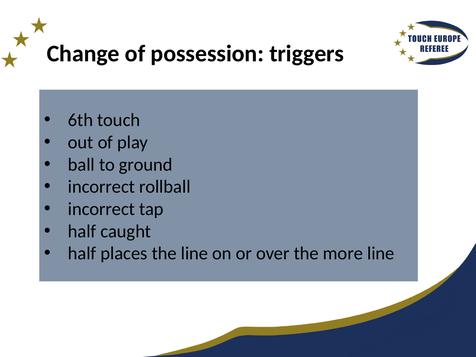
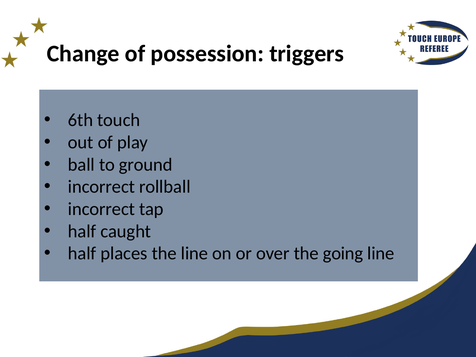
more: more -> going
